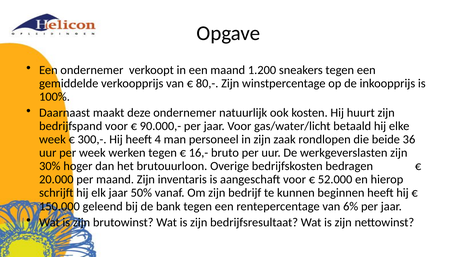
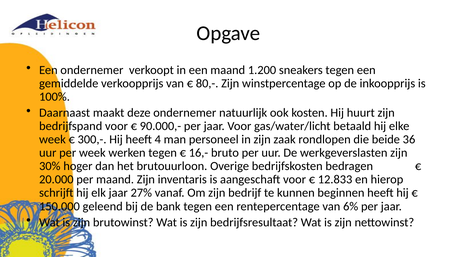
52.000: 52.000 -> 12.833
50%: 50% -> 27%
